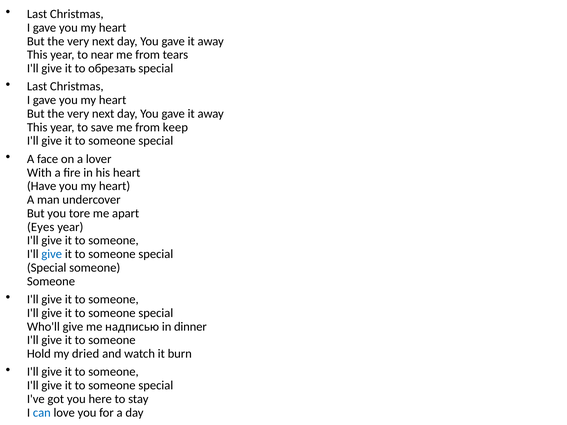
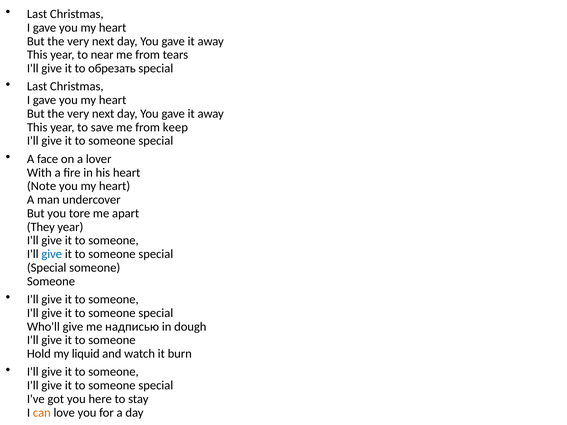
Have: Have -> Note
Eyes: Eyes -> They
dinner: dinner -> dough
dried: dried -> liquid
can colour: blue -> orange
